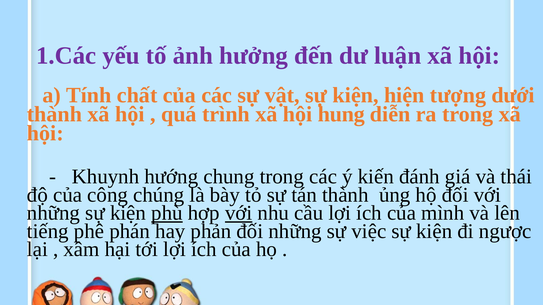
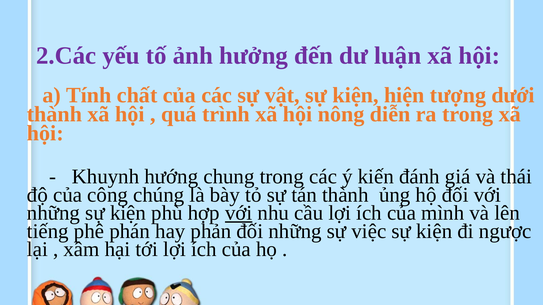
1.Các: 1.Các -> 2.Các
hung: hung -> nông
phù underline: present -> none
